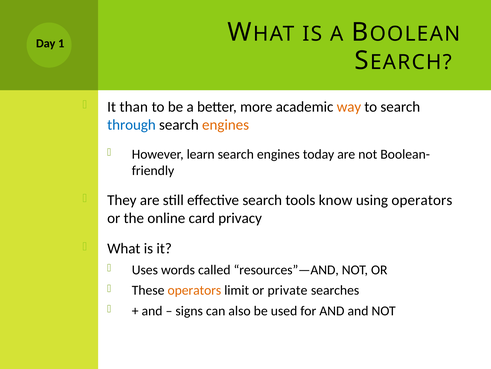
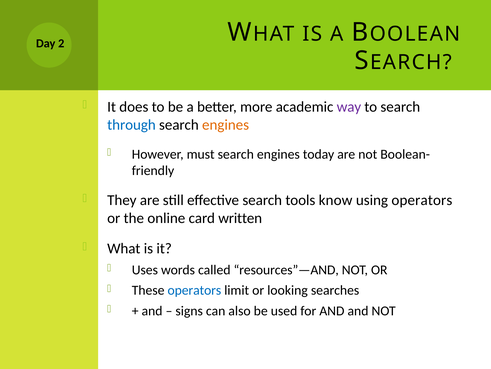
1: 1 -> 2
than: than -> does
way colour: orange -> purple
learn: learn -> must
privacy: privacy -> written
operators at (194, 290) colour: orange -> blue
private: private -> looking
